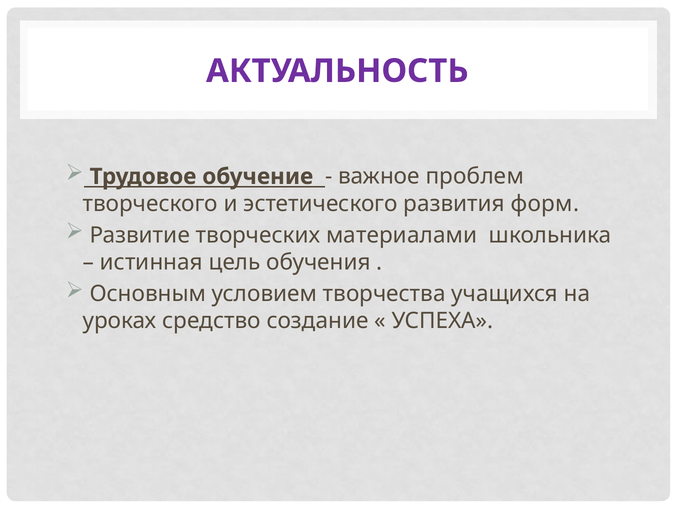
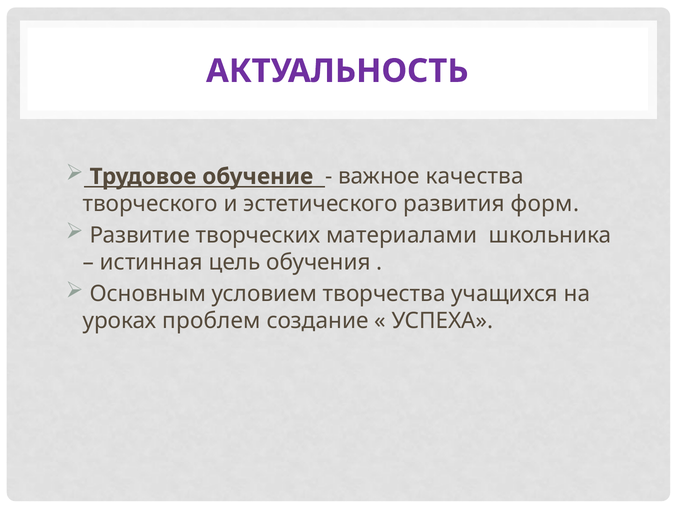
проблем: проблем -> качества
средство: средство -> проблем
